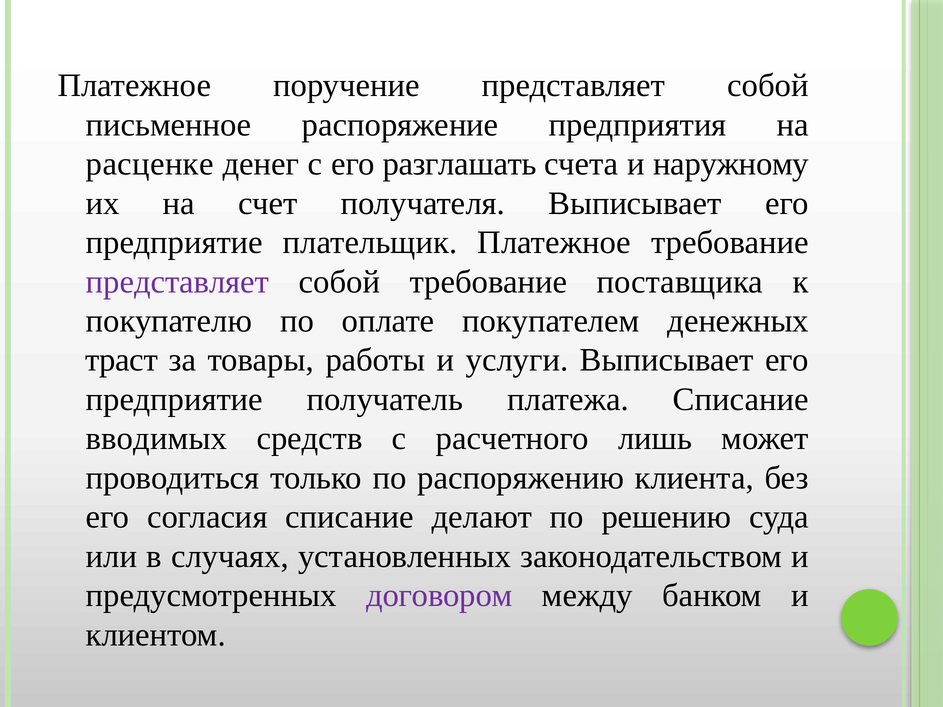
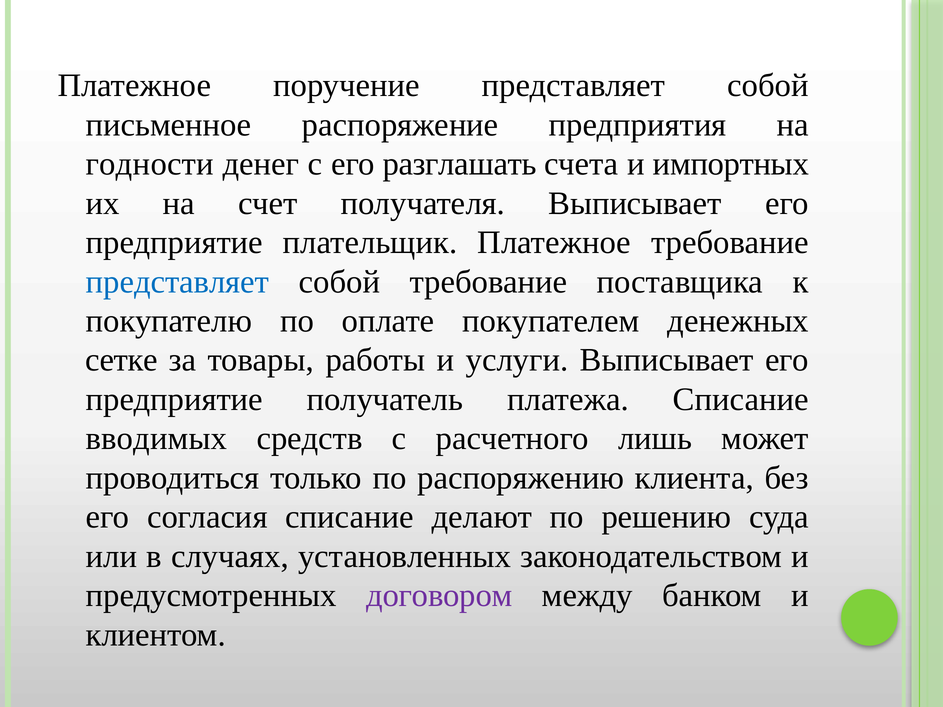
расценке: расценке -> годности
наружному: наружному -> импортных
представляет at (177, 282) colour: purple -> blue
траст: траст -> сетке
